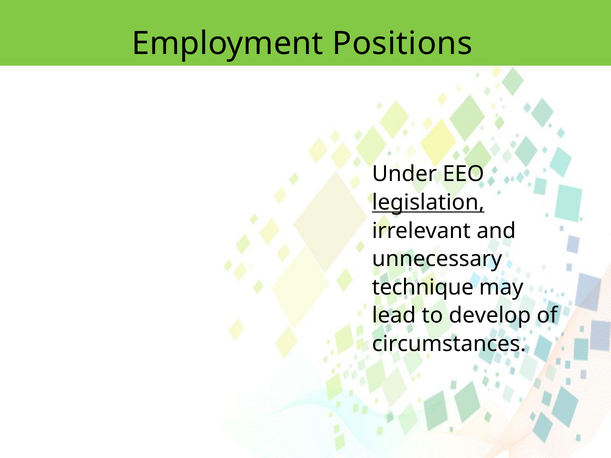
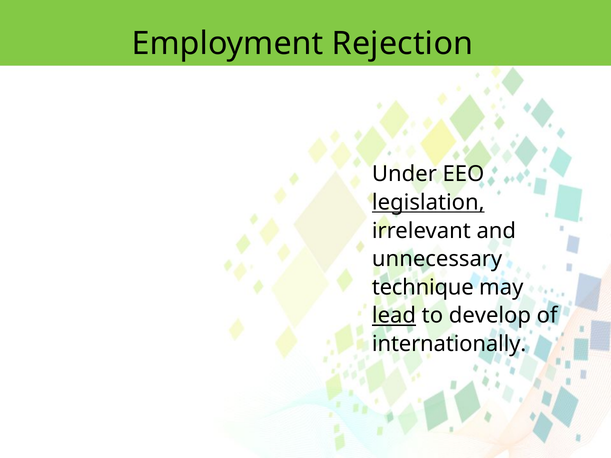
Positions: Positions -> Rejection
lead underline: none -> present
circumstances: circumstances -> internationally
